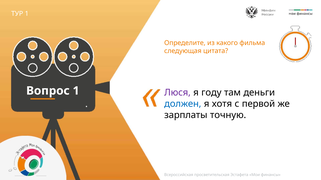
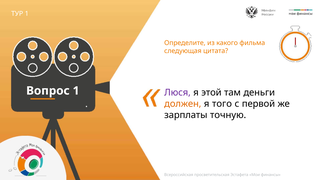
году: году -> этой
должен colour: blue -> orange
хотя: хотя -> того
